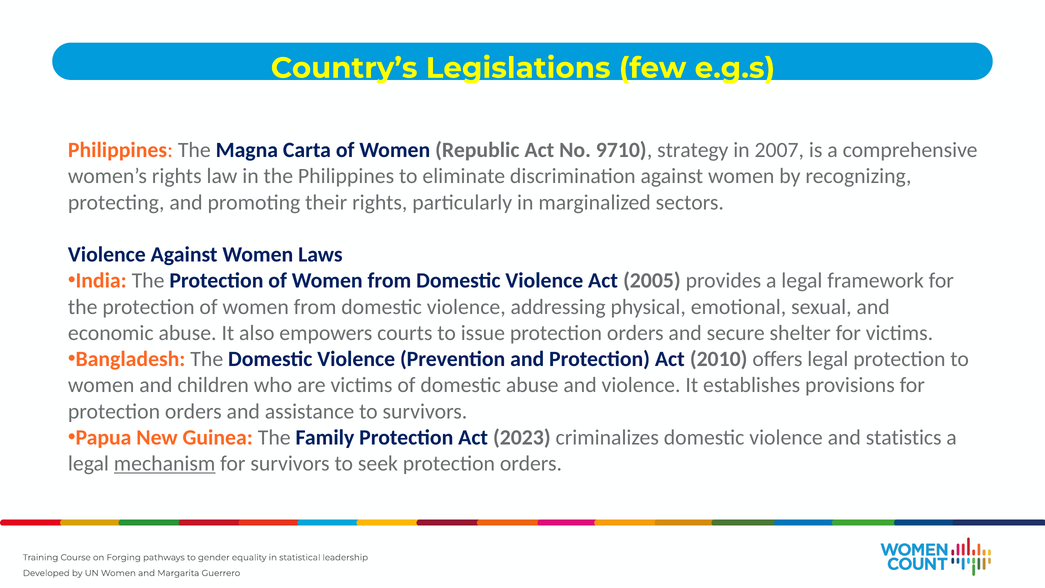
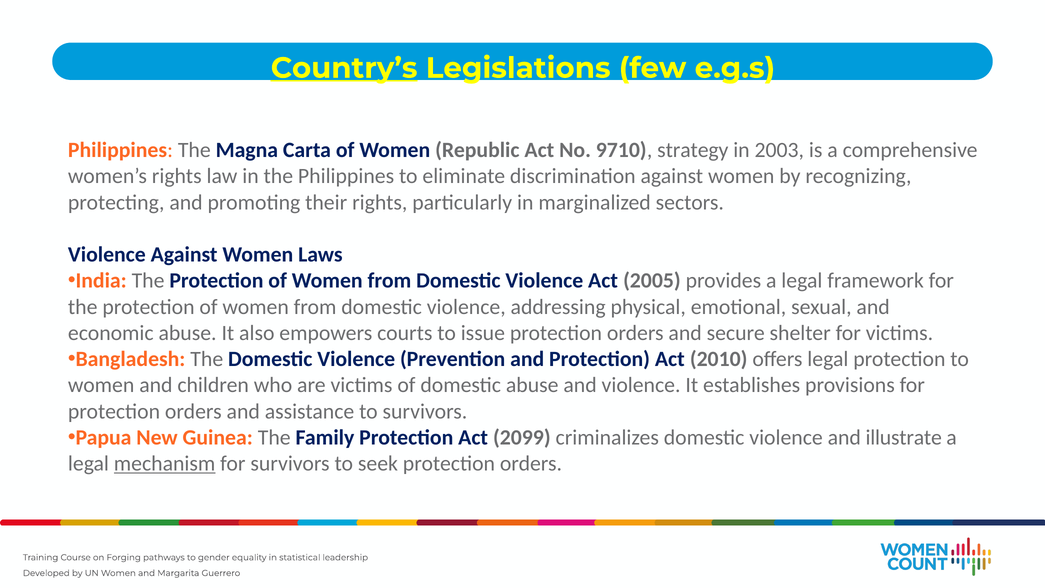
Country’s underline: none -> present
2007: 2007 -> 2003
2023: 2023 -> 2099
statistics: statistics -> illustrate
